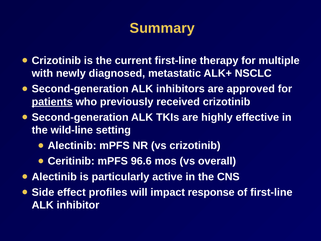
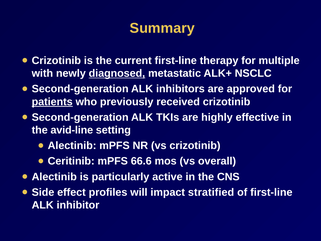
diagnosed underline: none -> present
wild-line: wild-line -> avid-line
96.6: 96.6 -> 66.6
response: response -> stratified
